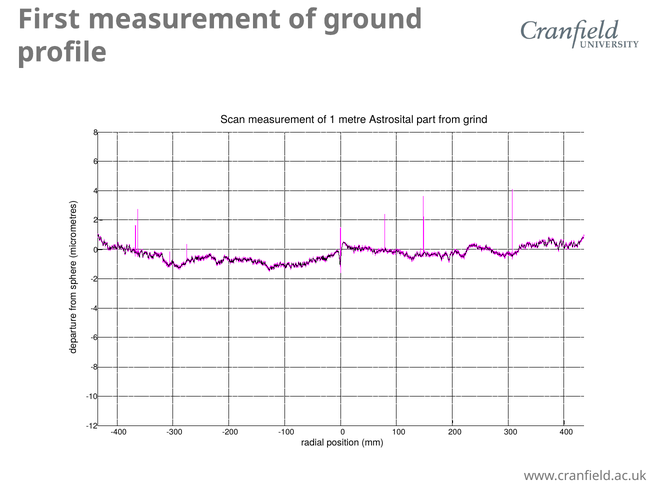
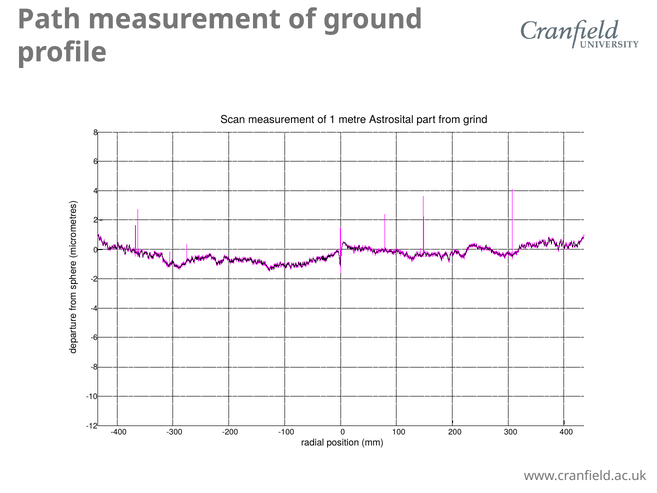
First: First -> Path
